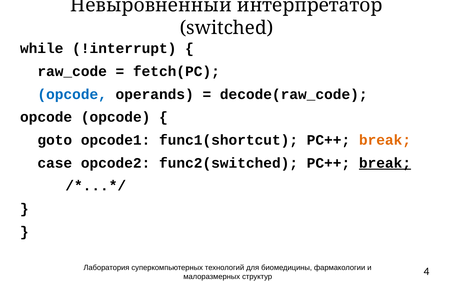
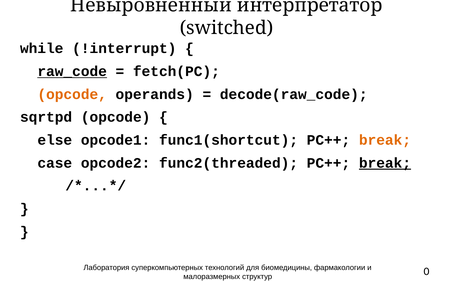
raw_code underline: none -> present
opcode at (72, 95) colour: blue -> orange
opcode at (46, 118): opcode -> sqrtpd
goto: goto -> else
func2(switched: func2(switched -> func2(threaded
4: 4 -> 0
